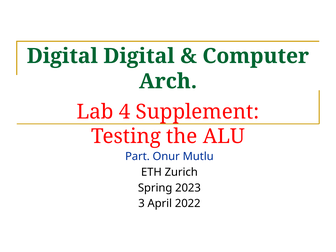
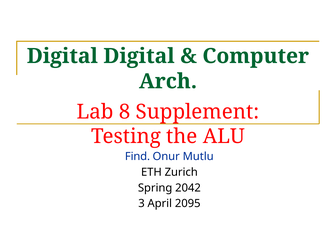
4: 4 -> 8
Part: Part -> Find
2023: 2023 -> 2042
2022: 2022 -> 2095
